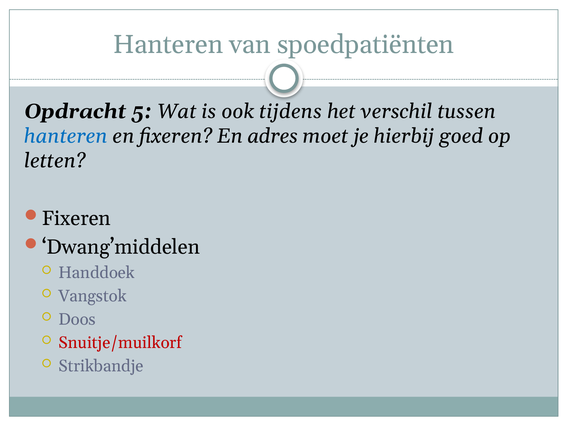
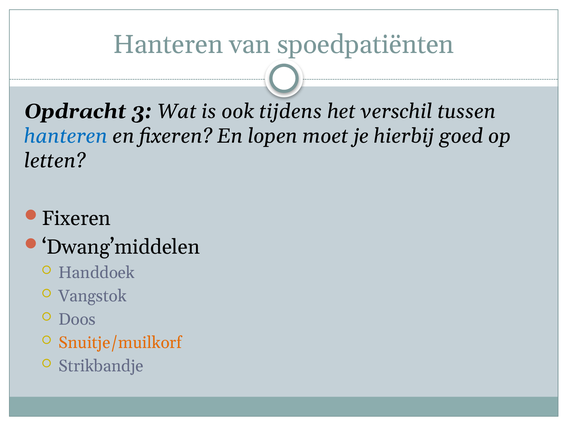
5: 5 -> 3
adres: adres -> lopen
Snuitje/muilkorf colour: red -> orange
